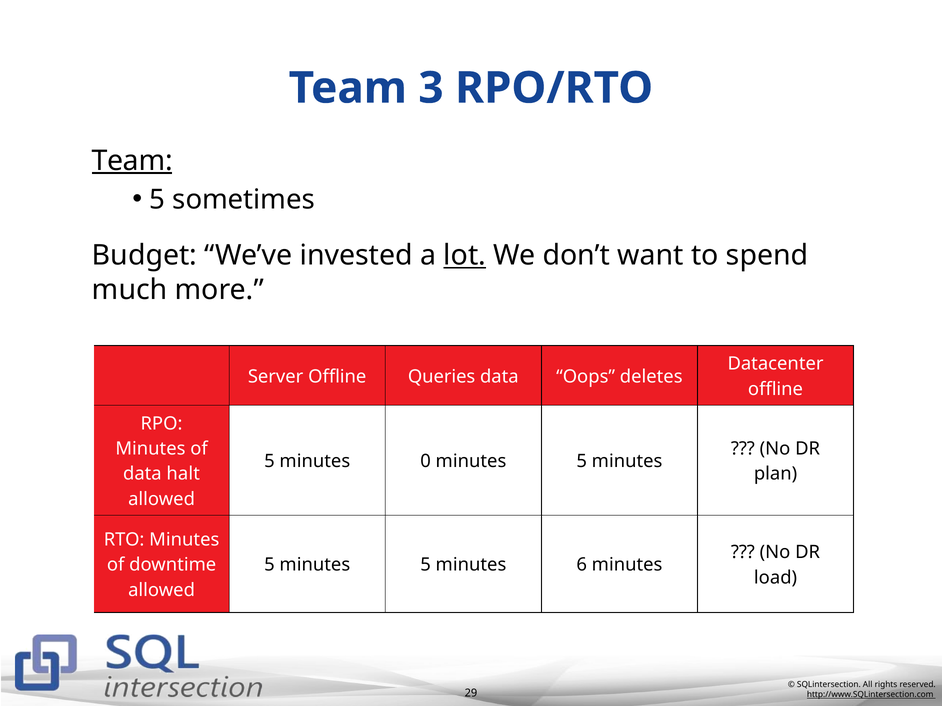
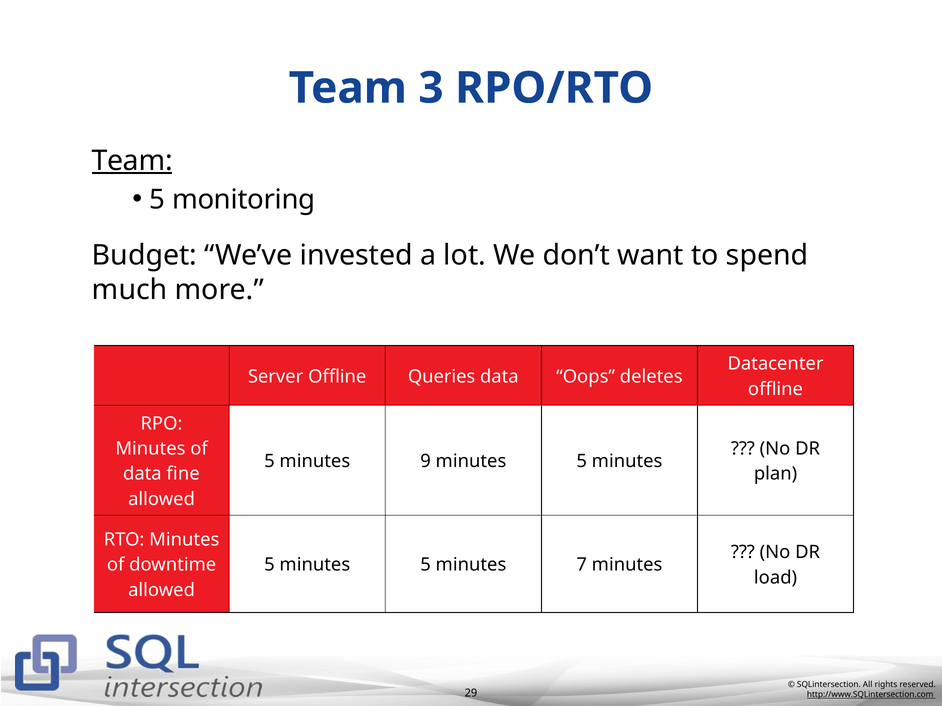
sometimes: sometimes -> monitoring
lot underline: present -> none
0: 0 -> 9
halt: halt -> fine
6: 6 -> 7
